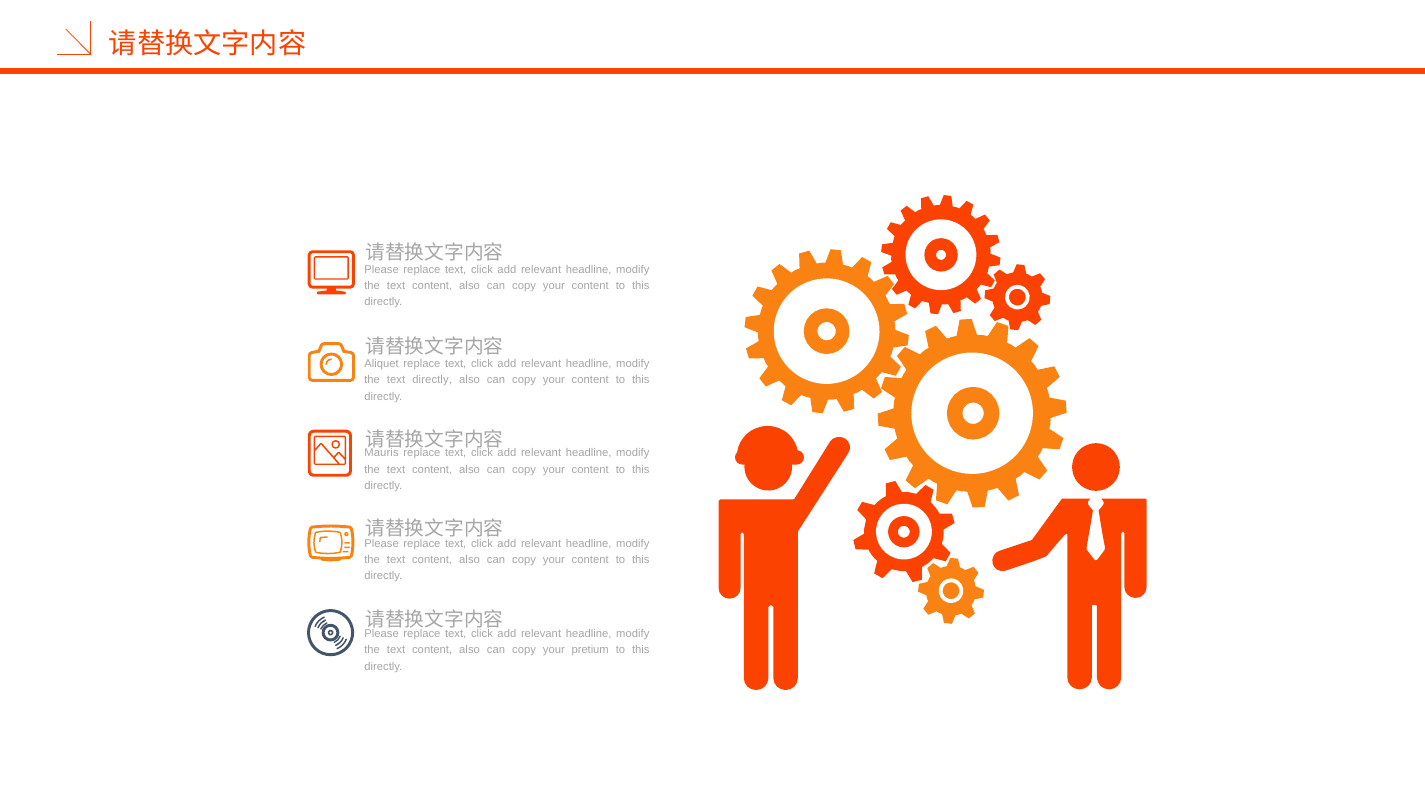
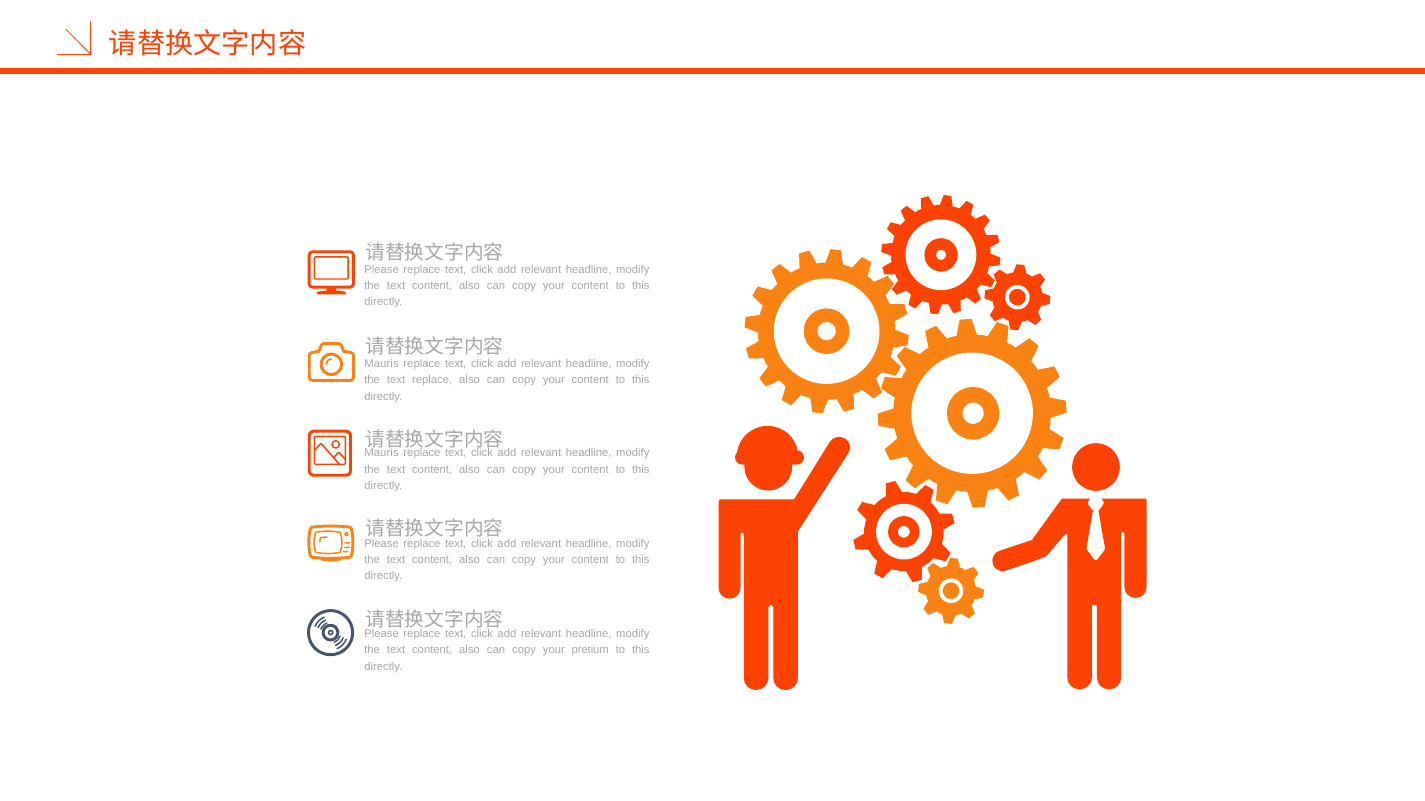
Aliquet at (382, 364): Aliquet -> Mauris
text directly: directly -> replace
